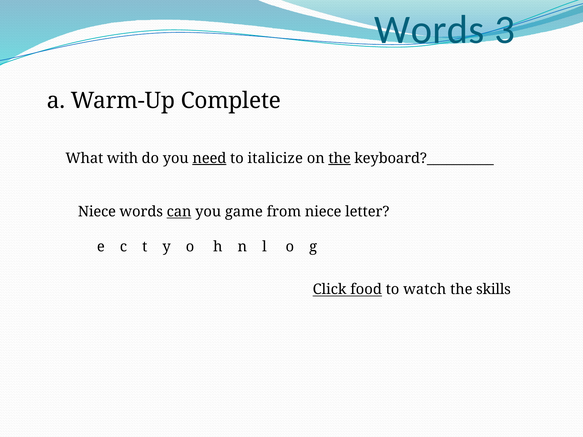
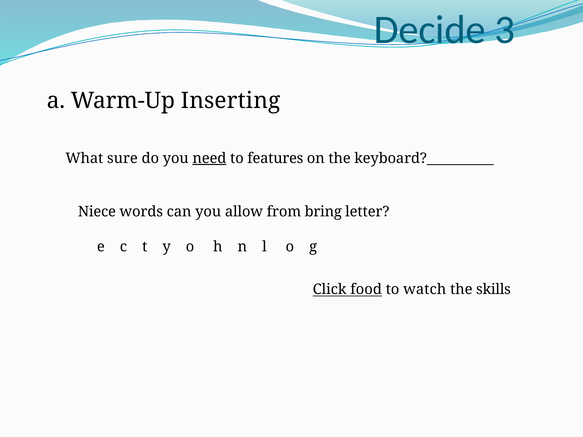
Words at (429, 30): Words -> Decide
Complete: Complete -> Inserting
with: with -> sure
italicize: italicize -> features
the at (340, 158) underline: present -> none
can underline: present -> none
game: game -> allow
from niece: niece -> bring
